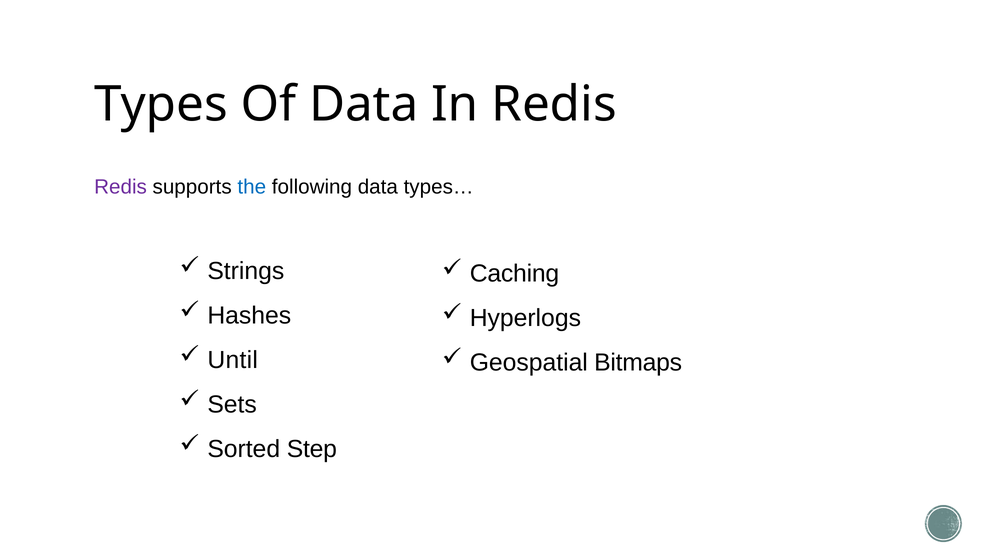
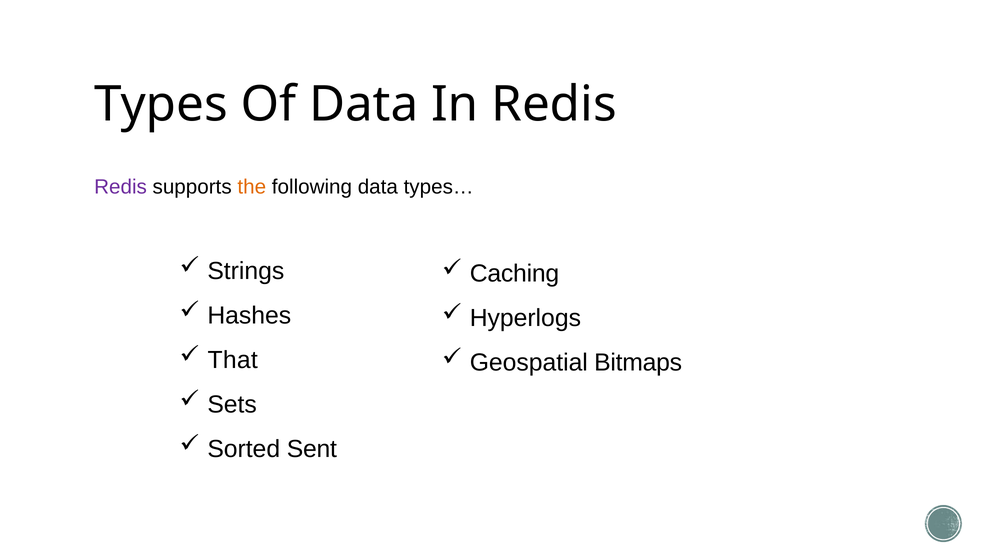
the colour: blue -> orange
Until: Until -> That
Step: Step -> Sent
